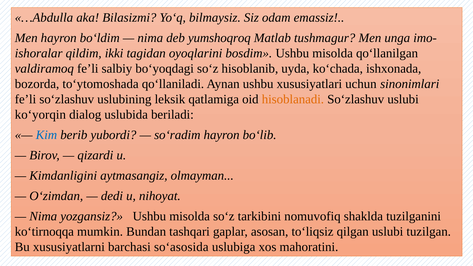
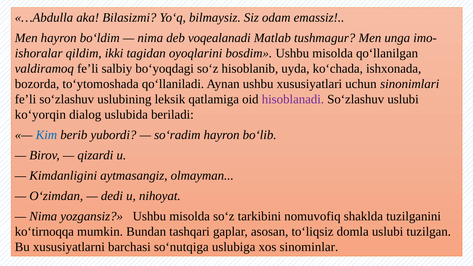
yumshoqroq: yumshoqroq -> voqealanadi
hisoblanadi colour: orange -> purple
qilgan: qilgan -> domla
so‘asosida: so‘asosida -> so‘nutqiga
mahoratini: mahoratini -> sinominlar
